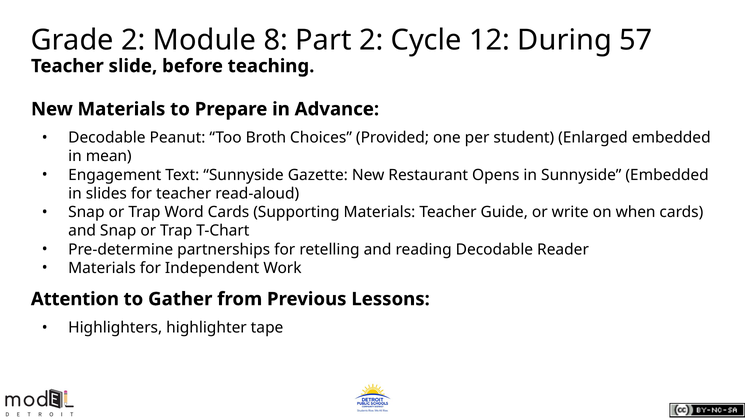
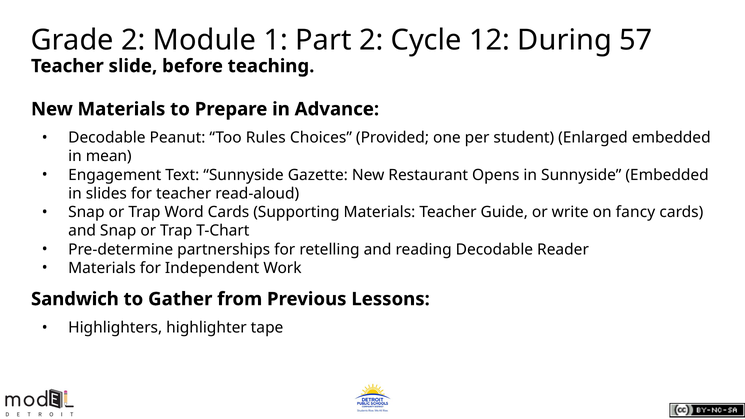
8: 8 -> 1
Broth: Broth -> Rules
when: when -> fancy
Attention: Attention -> Sandwich
